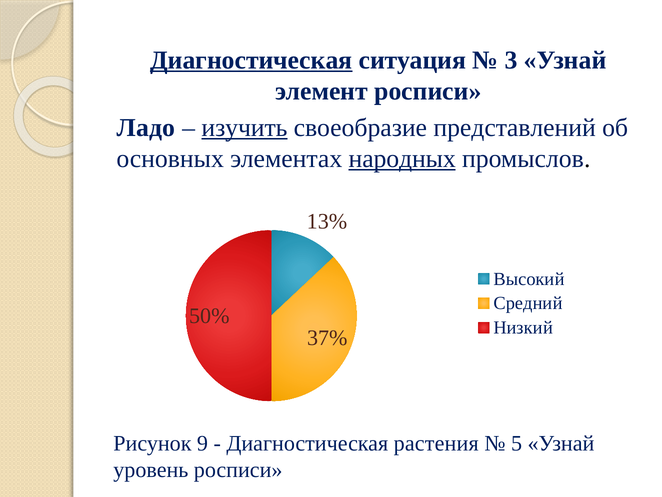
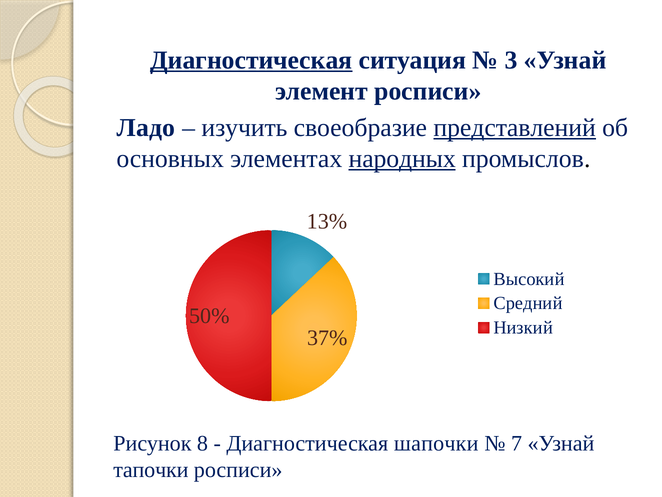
изучить underline: present -> none
представлений underline: none -> present
9: 9 -> 8
растения: растения -> шапочки
5: 5 -> 7
уровень: уровень -> тапочки
